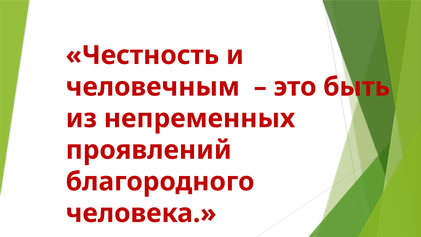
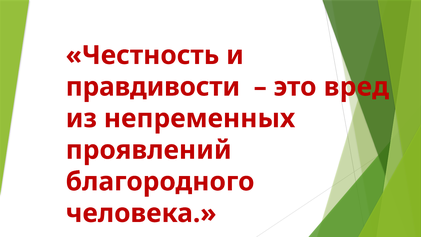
человечным: человечным -> правдивости
быть: быть -> вред
